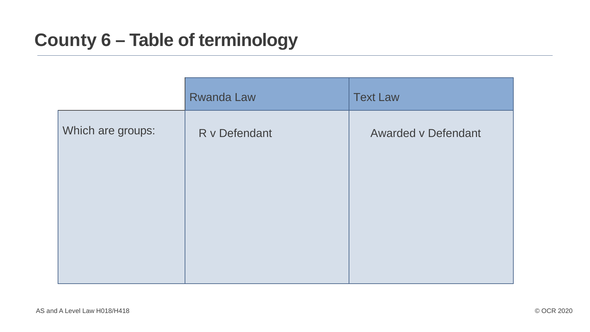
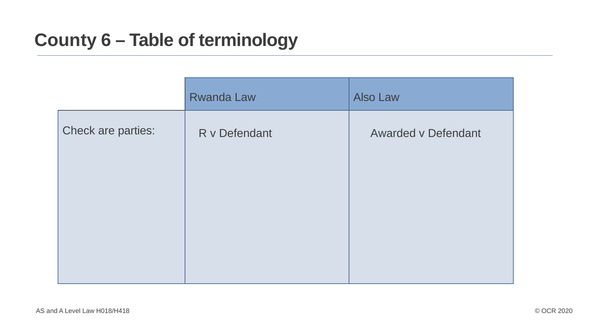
Text: Text -> Also
Which: Which -> Check
groups: groups -> parties
